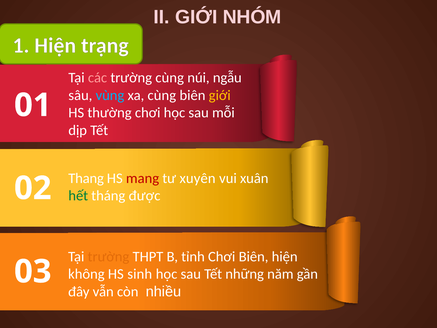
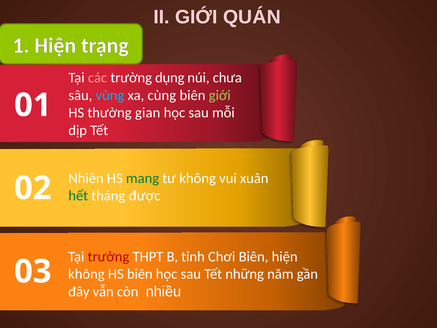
NHÓM: NHÓM -> QUÁN
trường cùng: cùng -> dụng
ngẫu: ngẫu -> chưa
giới at (220, 95) colour: yellow -> light green
thường chơi: chơi -> gian
Thang: Thang -> Nhiên
mang colour: red -> green
tư xuyên: xuyên -> không
trường at (108, 256) colour: orange -> red
HS sinh: sinh -> biên
